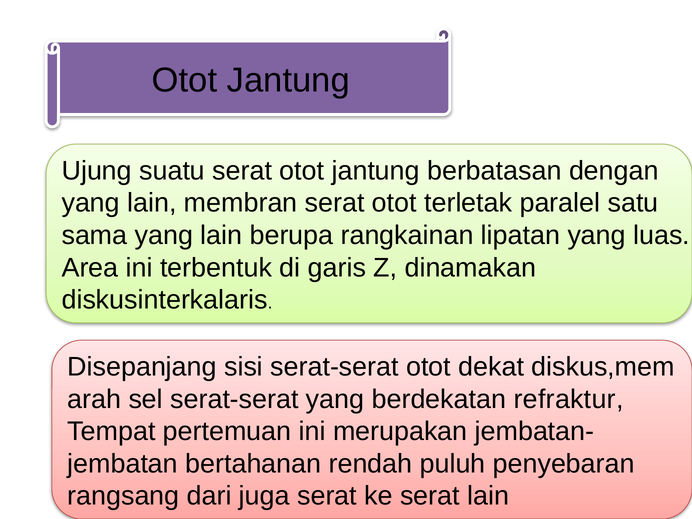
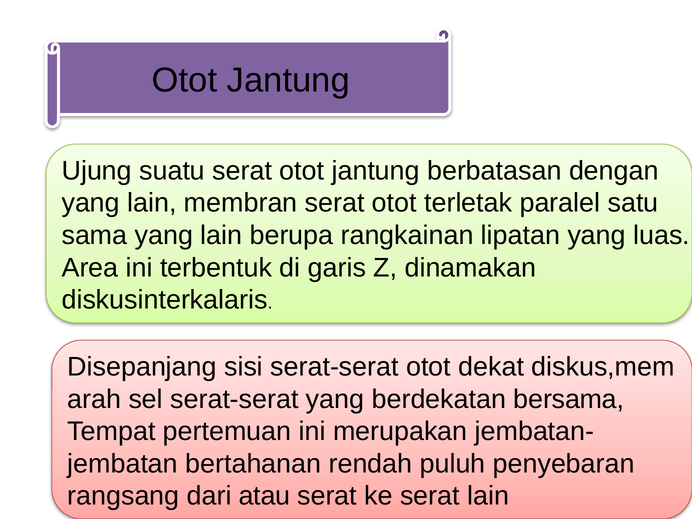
refraktur: refraktur -> bersama
juga: juga -> atau
